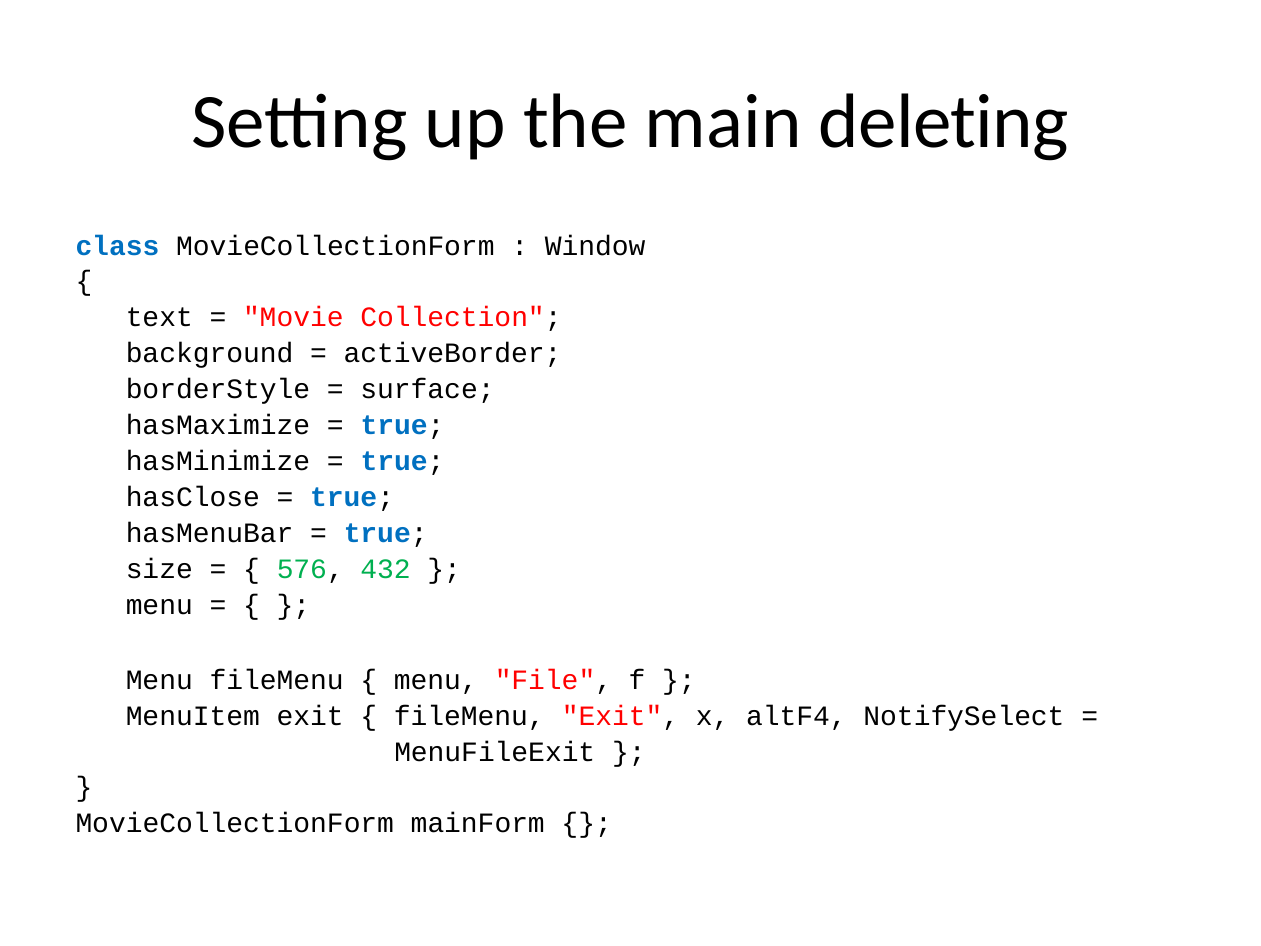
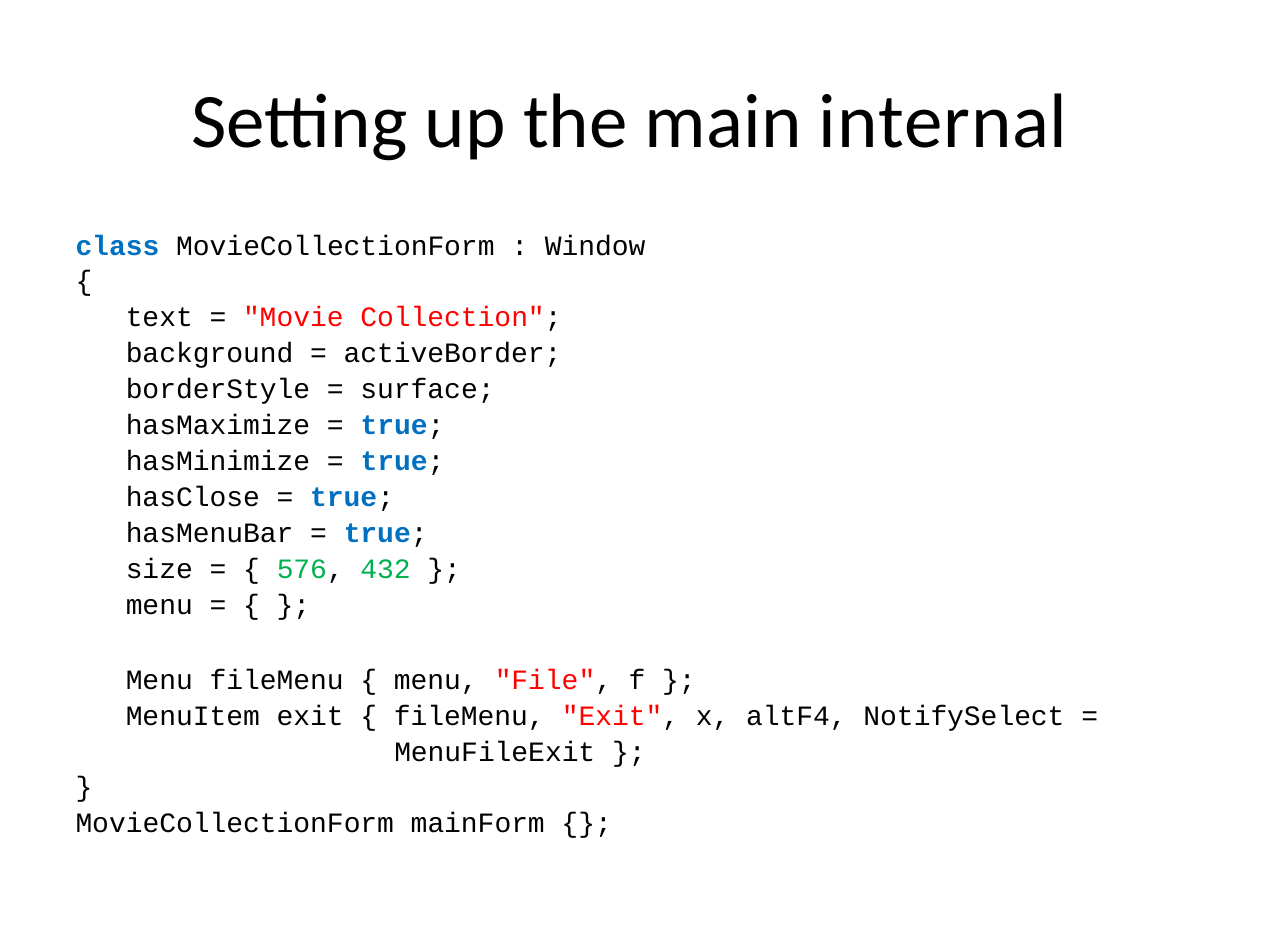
deleting: deleting -> internal
